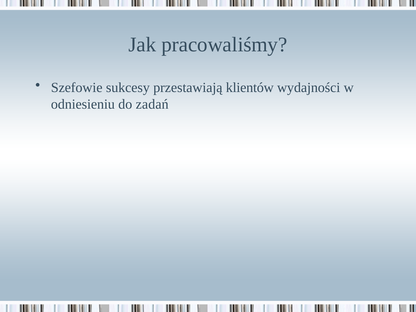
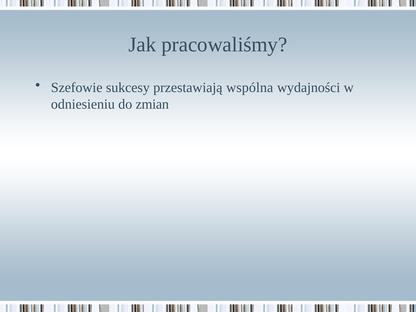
klientów: klientów -> wspólna
zadań: zadań -> zmian
